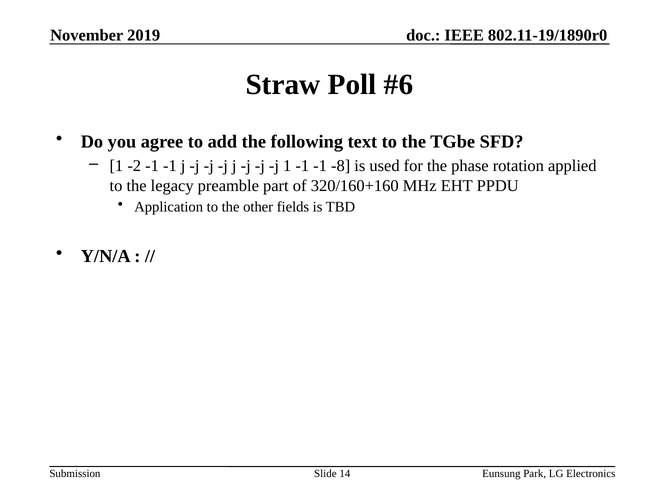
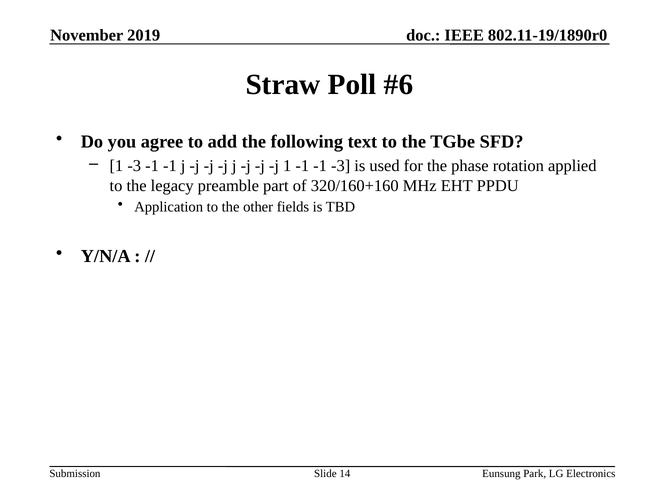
1 -2: -2 -> -3
-1 -8: -8 -> -3
